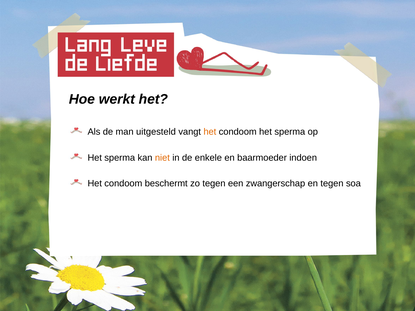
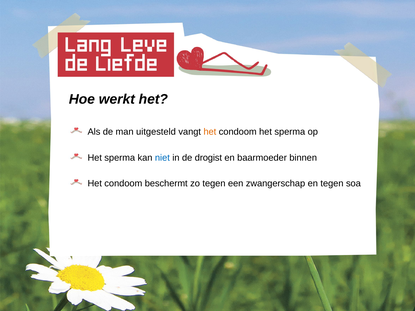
niet colour: orange -> blue
enkele: enkele -> drogist
indoen: indoen -> binnen
